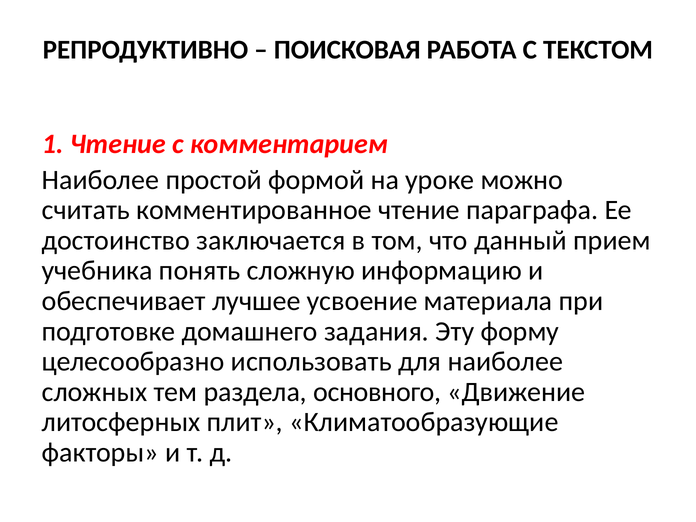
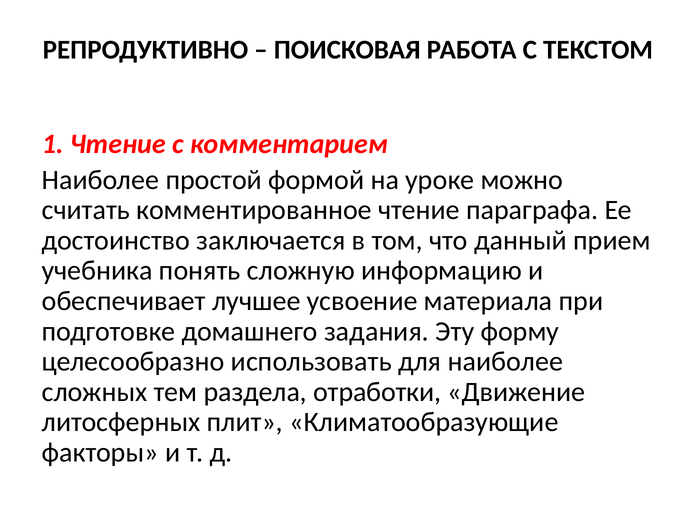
основного: основного -> отработки
